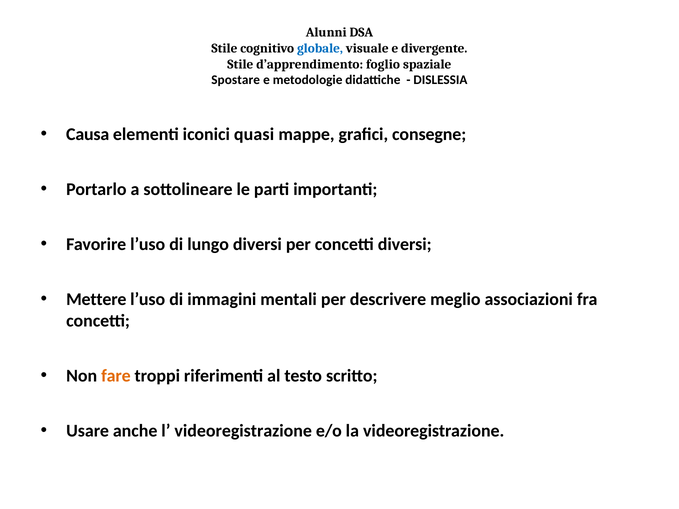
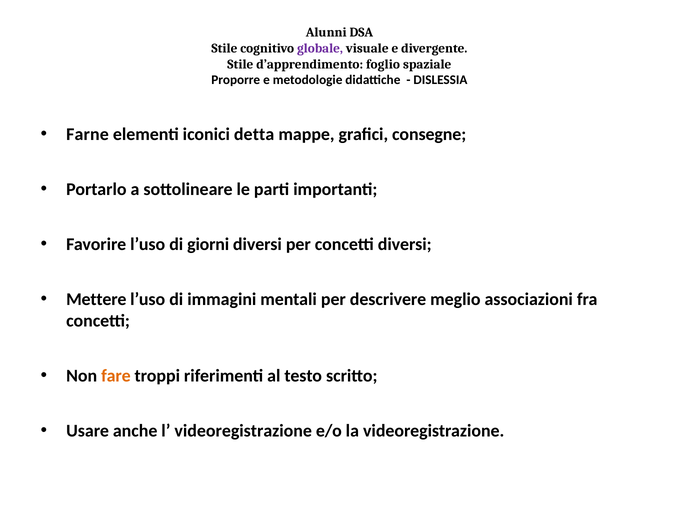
globale colour: blue -> purple
Spostare: Spostare -> Proporre
Causa: Causa -> Farne
quasi: quasi -> detta
lungo: lungo -> giorni
